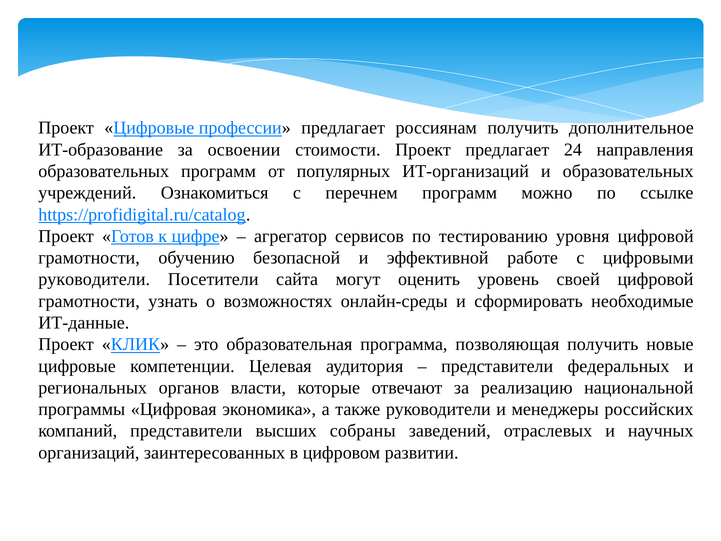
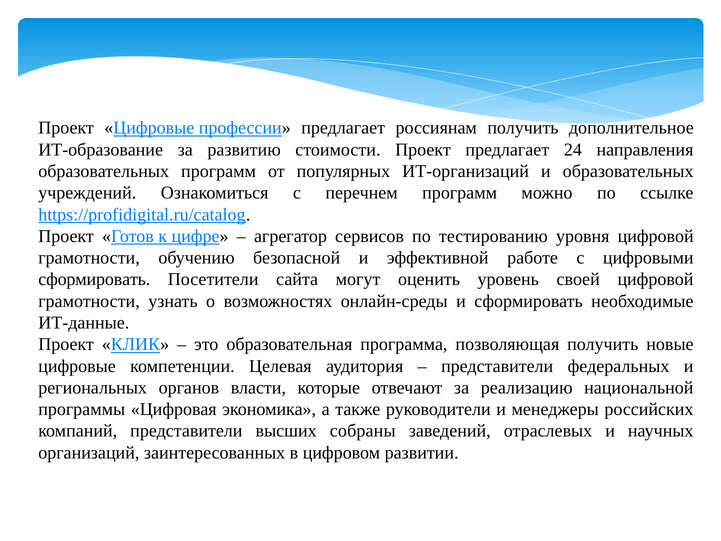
освоении: освоении -> развитию
руководители at (94, 279): руководители -> сформировать
